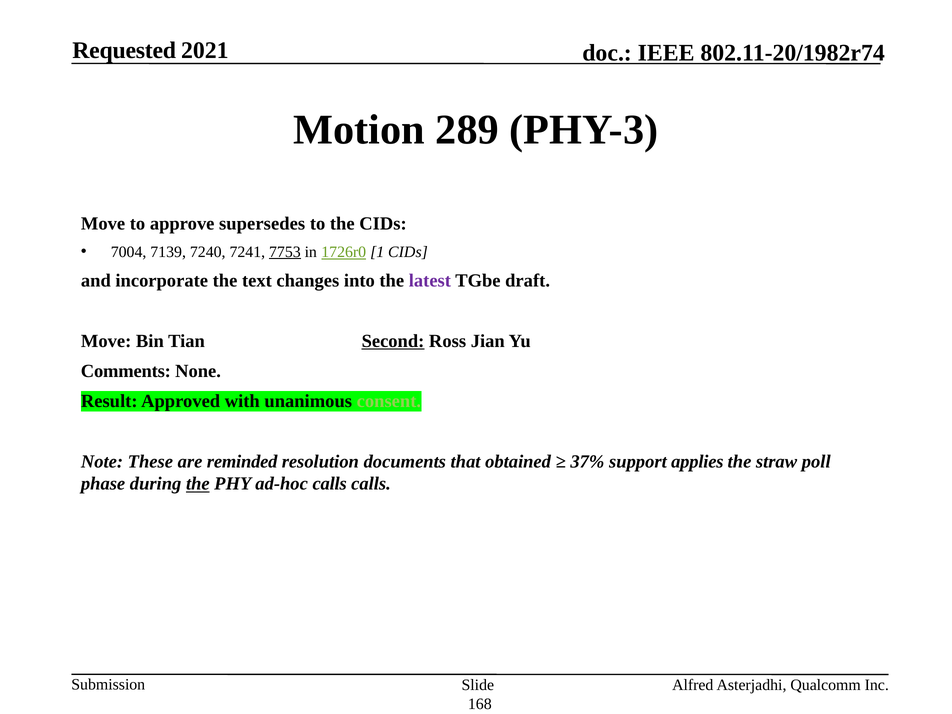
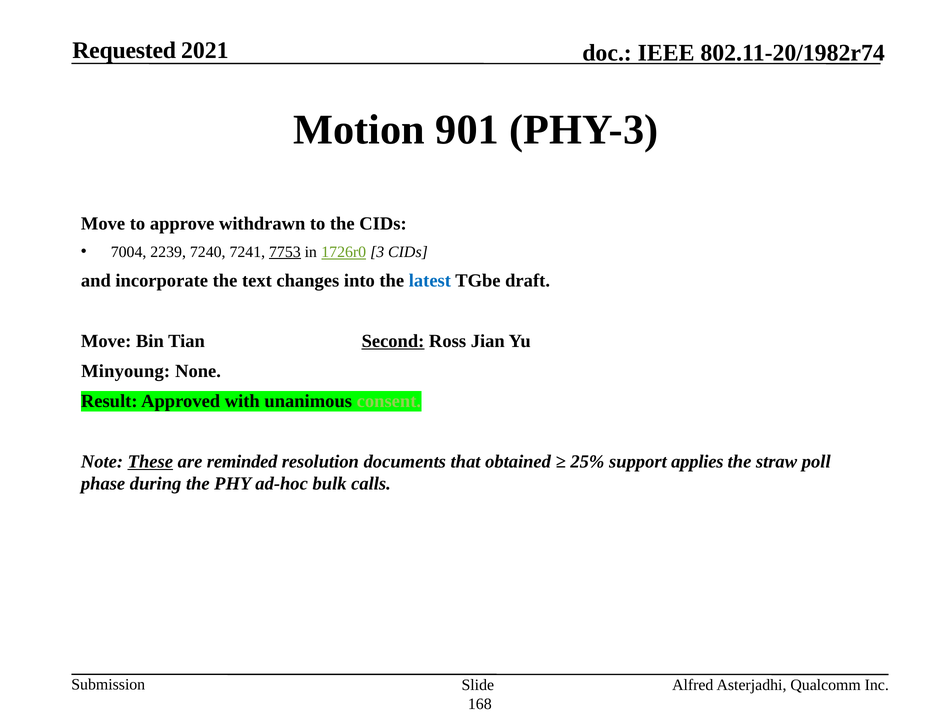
289: 289 -> 901
supersedes: supersedes -> withdrawn
7139: 7139 -> 2239
1: 1 -> 3
latest colour: purple -> blue
Comments: Comments -> Minyoung
These underline: none -> present
37%: 37% -> 25%
the at (198, 484) underline: present -> none
ad-hoc calls: calls -> bulk
